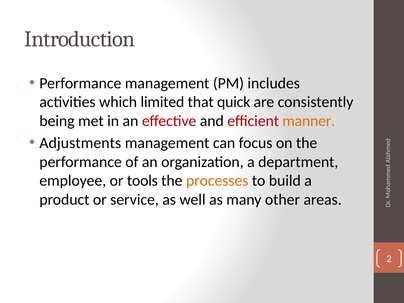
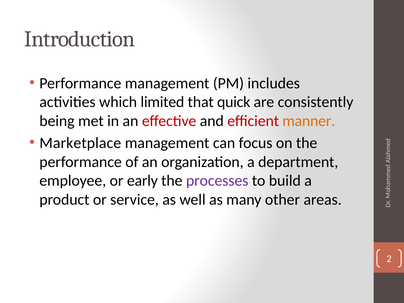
Adjustments: Adjustments -> Marketplace
tools: tools -> early
processes colour: orange -> purple
